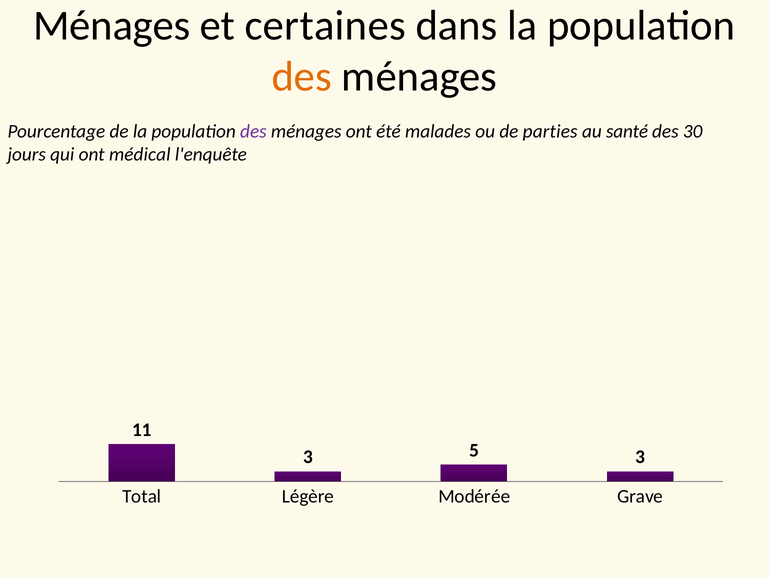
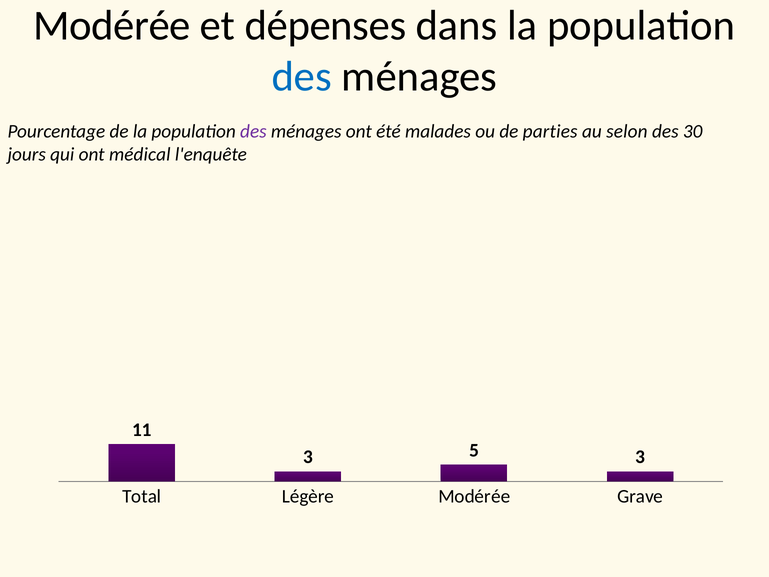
Ménages at (112, 25): Ménages -> Modérée
certaines: certaines -> dépenses
des at (302, 77) colour: orange -> blue
santé: santé -> selon
